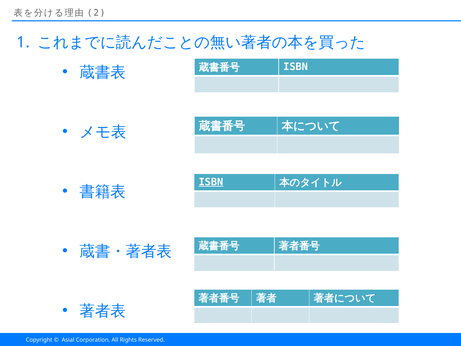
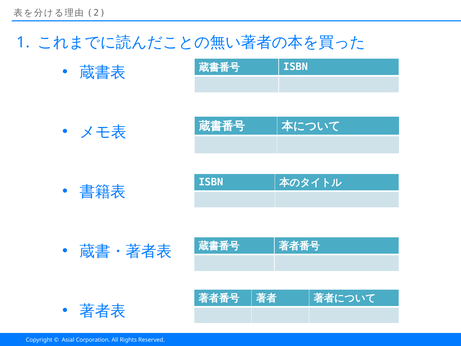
ISBN at (211, 182) underline: present -> none
